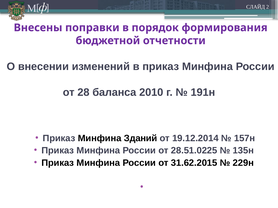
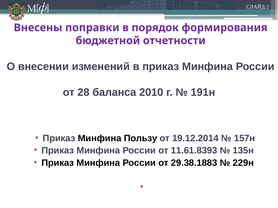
Зданий: Зданий -> Пользу
28.51.0225: 28.51.0225 -> 11.61.8393
31.62.2015: 31.62.2015 -> 29.38.1883
